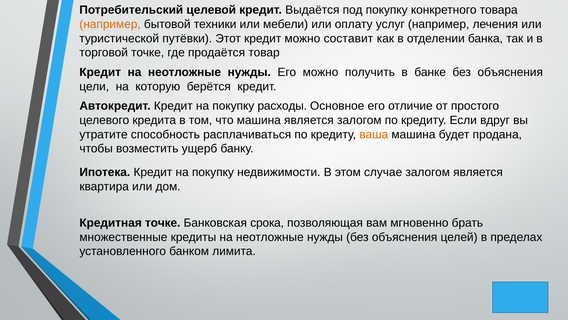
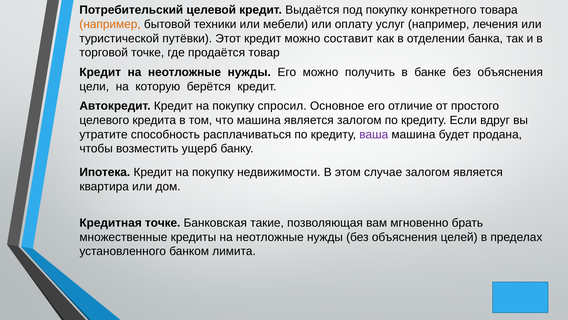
расходы: расходы -> спросил
ваша colour: orange -> purple
срока: срока -> такие
